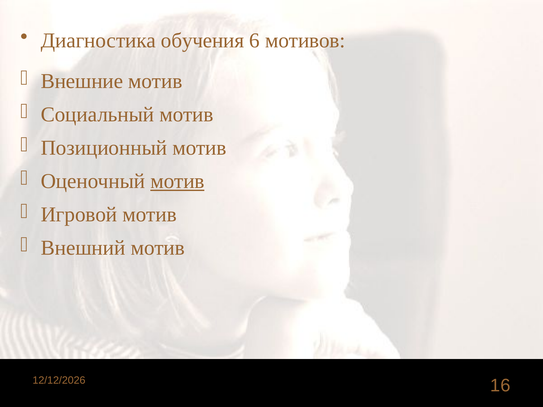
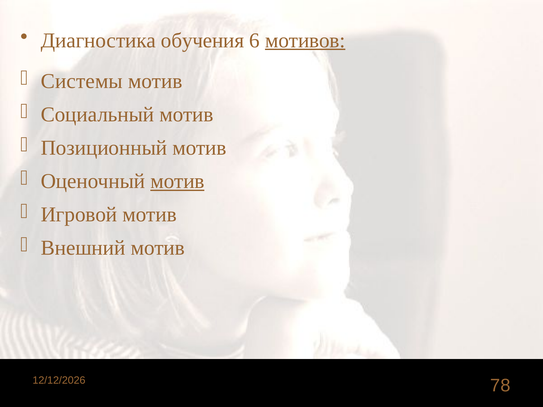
мотивов underline: none -> present
Внешние: Внешние -> Системы
16: 16 -> 78
